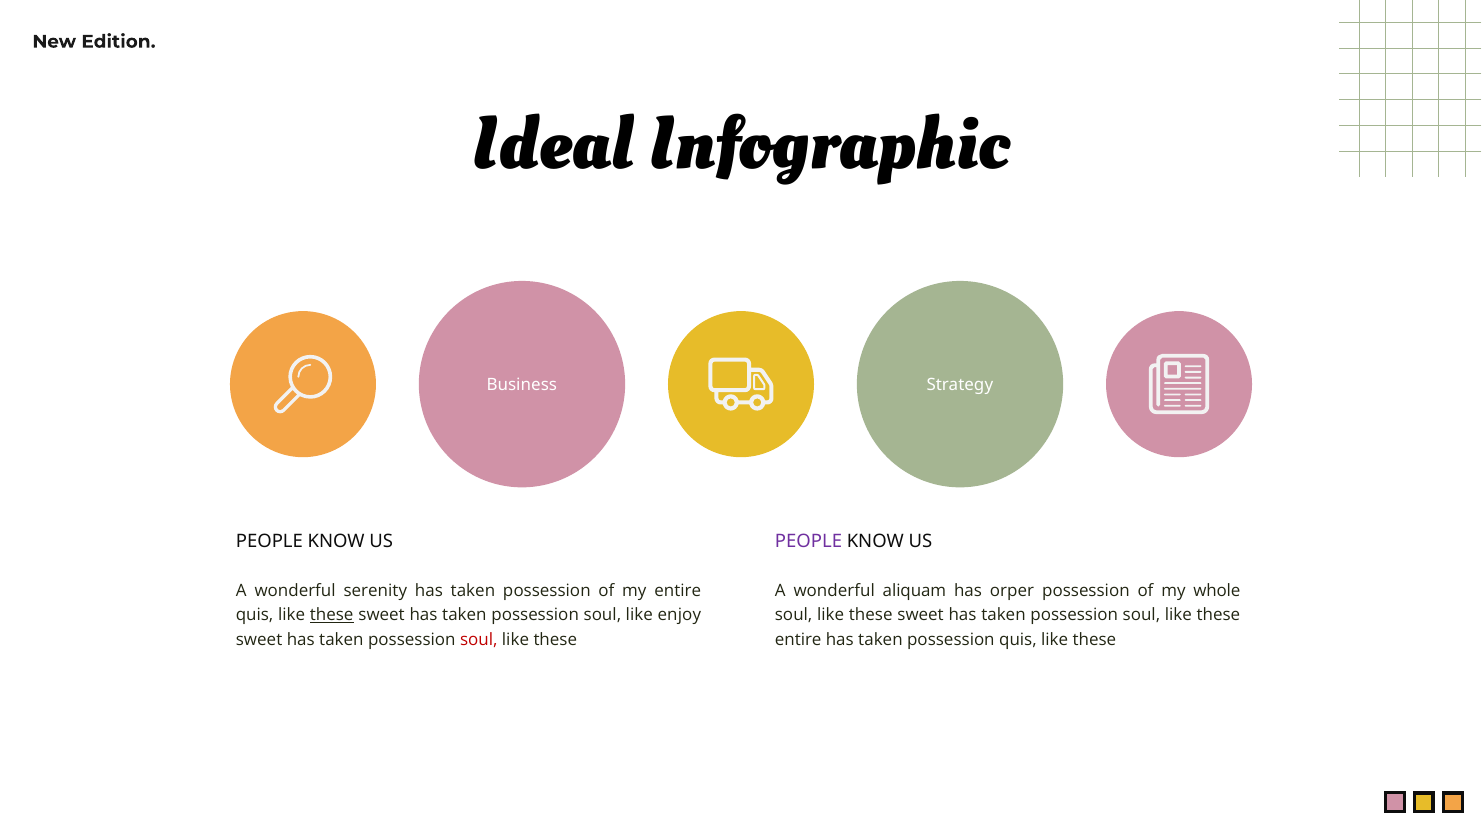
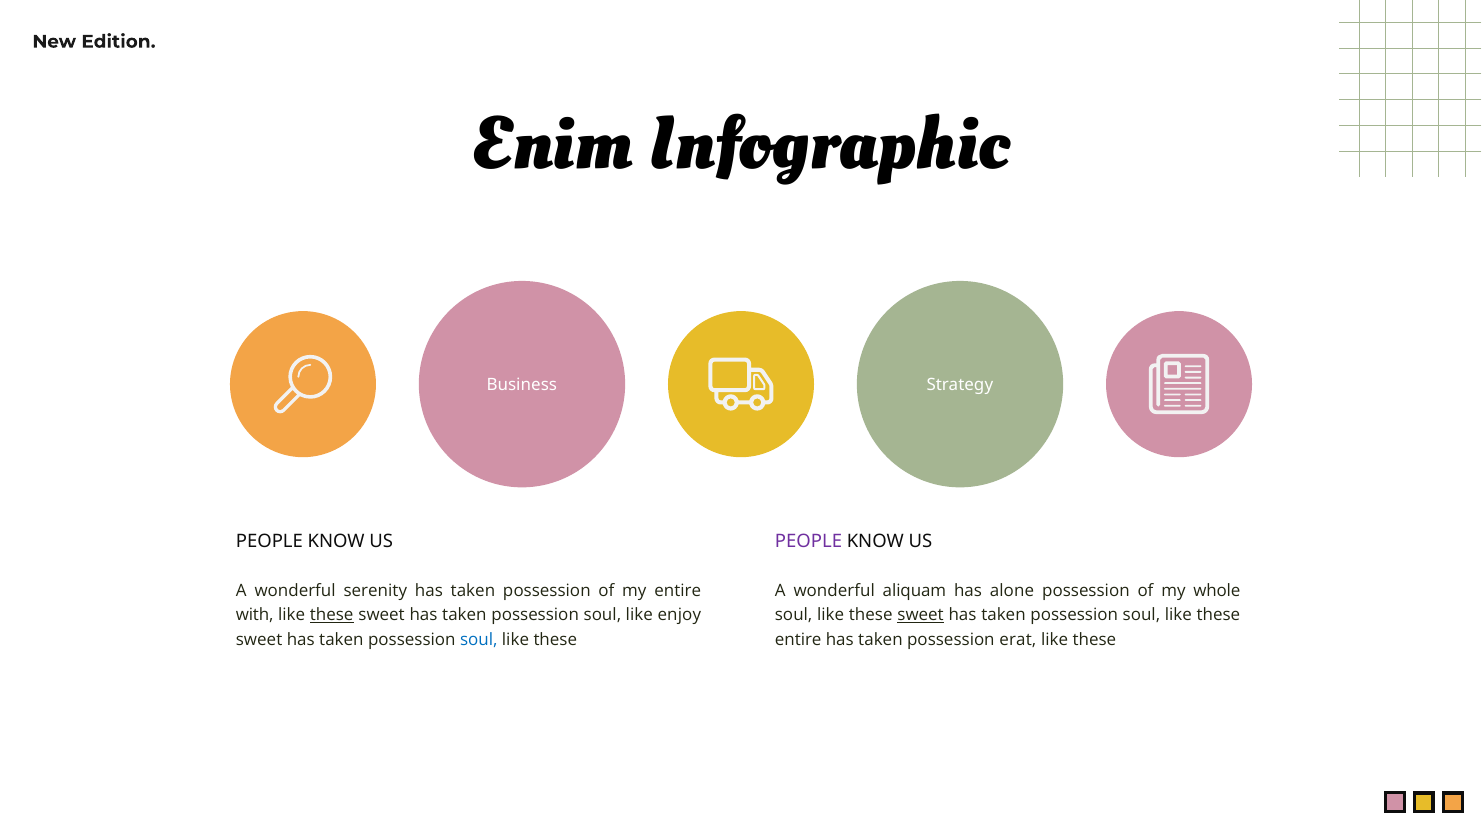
Ideal: Ideal -> Enim
orper: orper -> alone
quis at (255, 615): quis -> with
sweet at (921, 615) underline: none -> present
soul at (479, 639) colour: red -> blue
possession quis: quis -> erat
